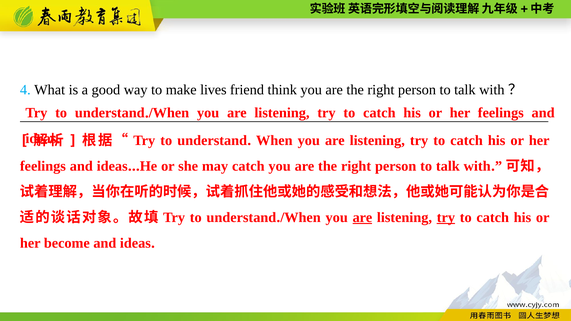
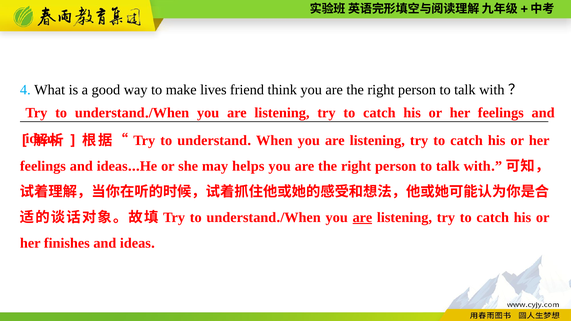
may catch: catch -> helps
try at (446, 218) underline: present -> none
become: become -> finishes
